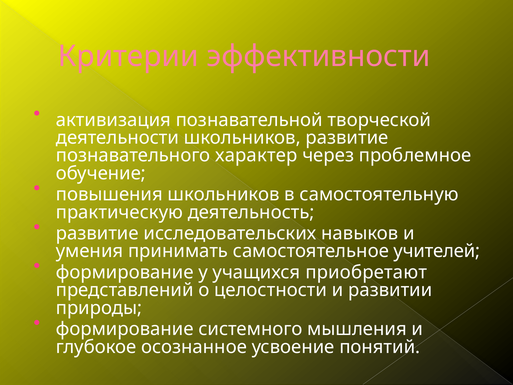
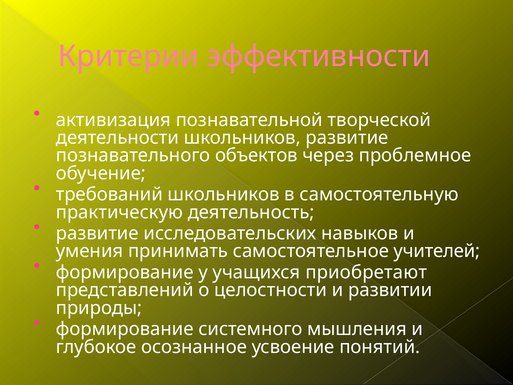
характер: характер -> объектов
повышения: повышения -> требований
